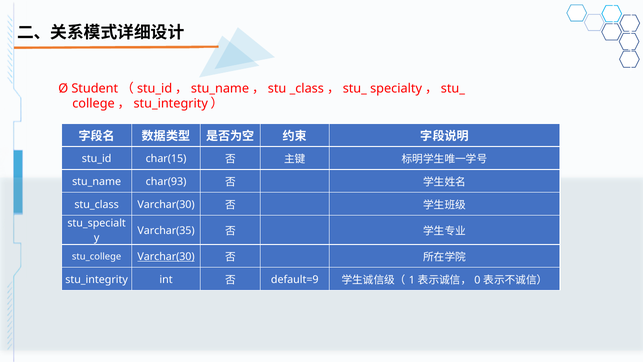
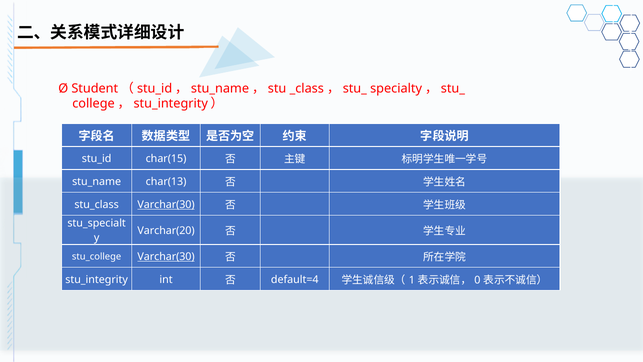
char(93: char(93 -> char(13
Varchar(30 at (166, 204) underline: none -> present
Varchar(35: Varchar(35 -> Varchar(20
default=9: default=9 -> default=4
